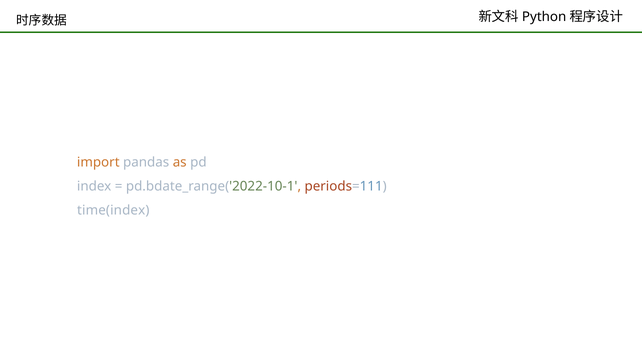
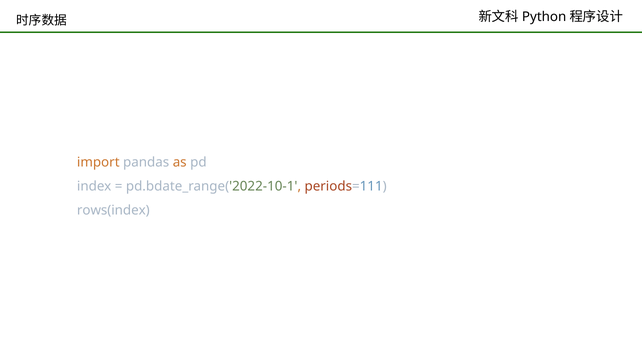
time(index: time(index -> rows(index
